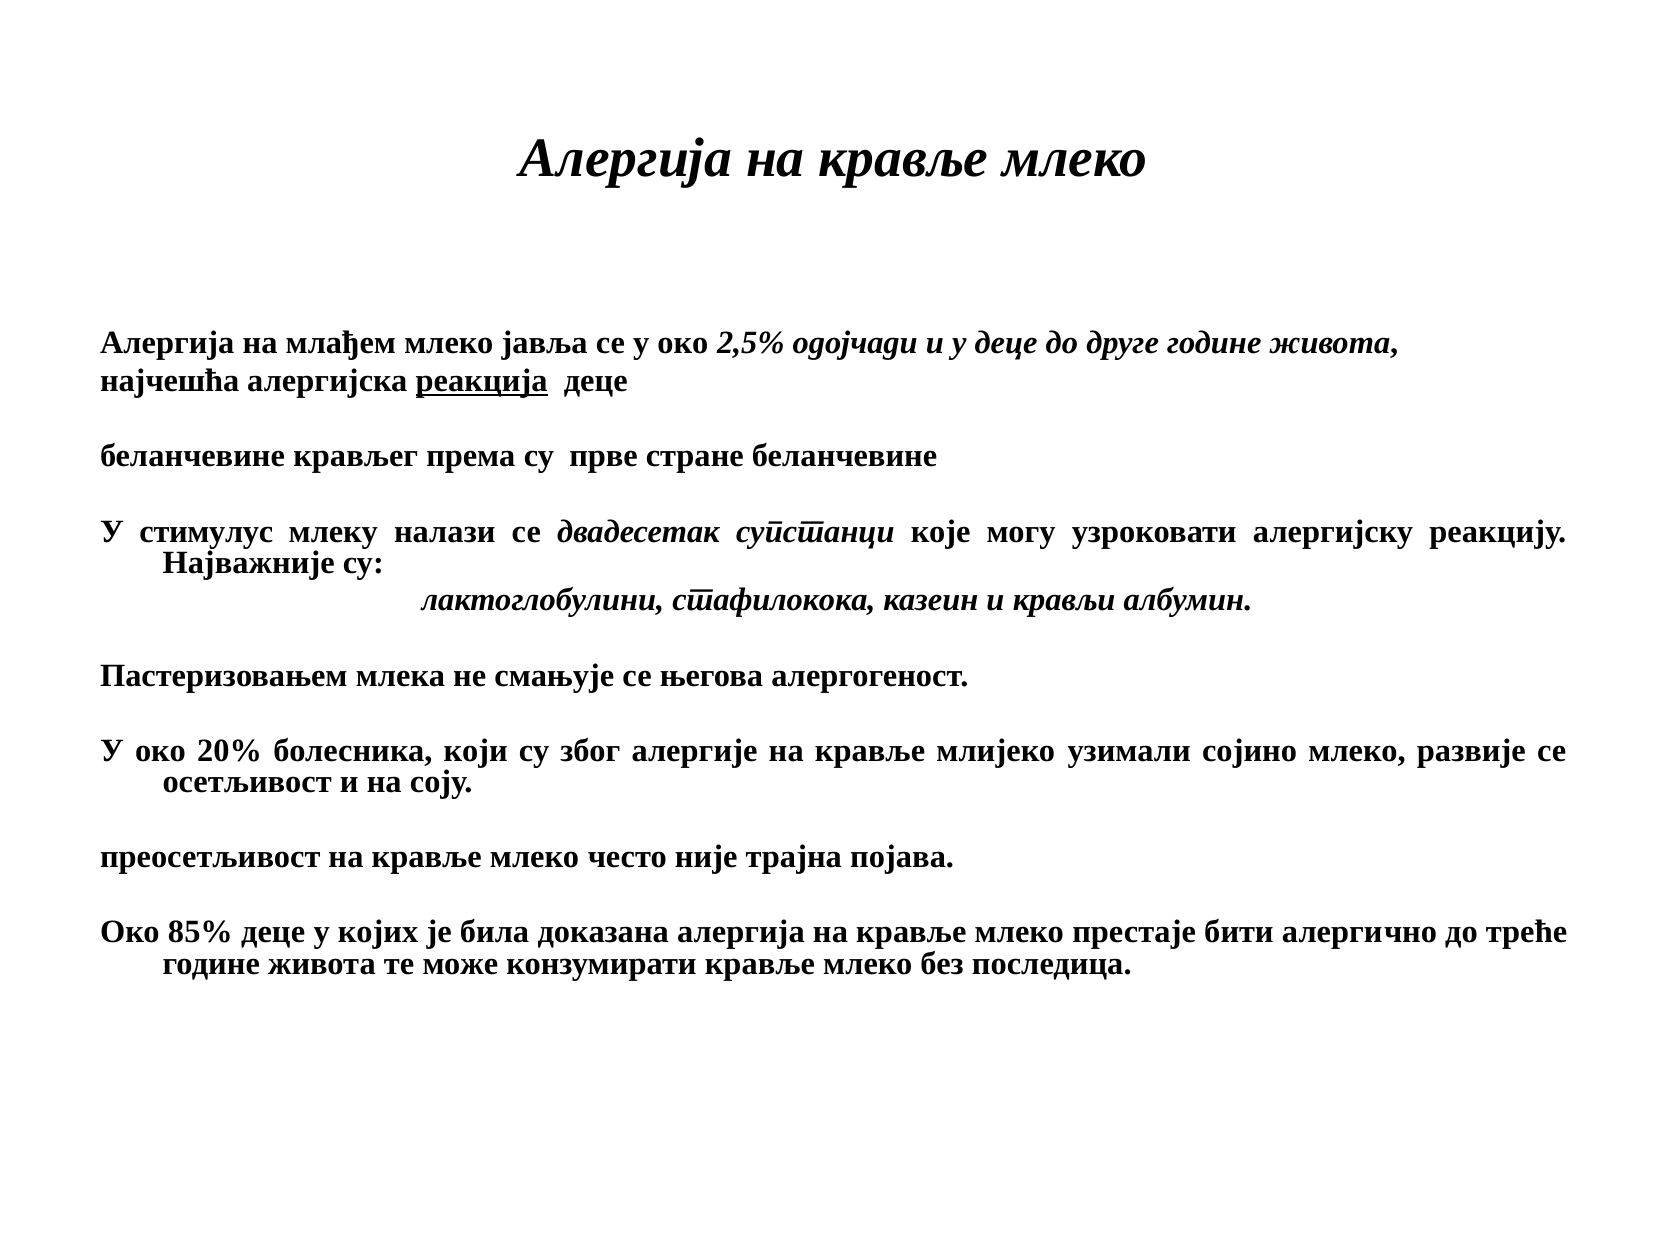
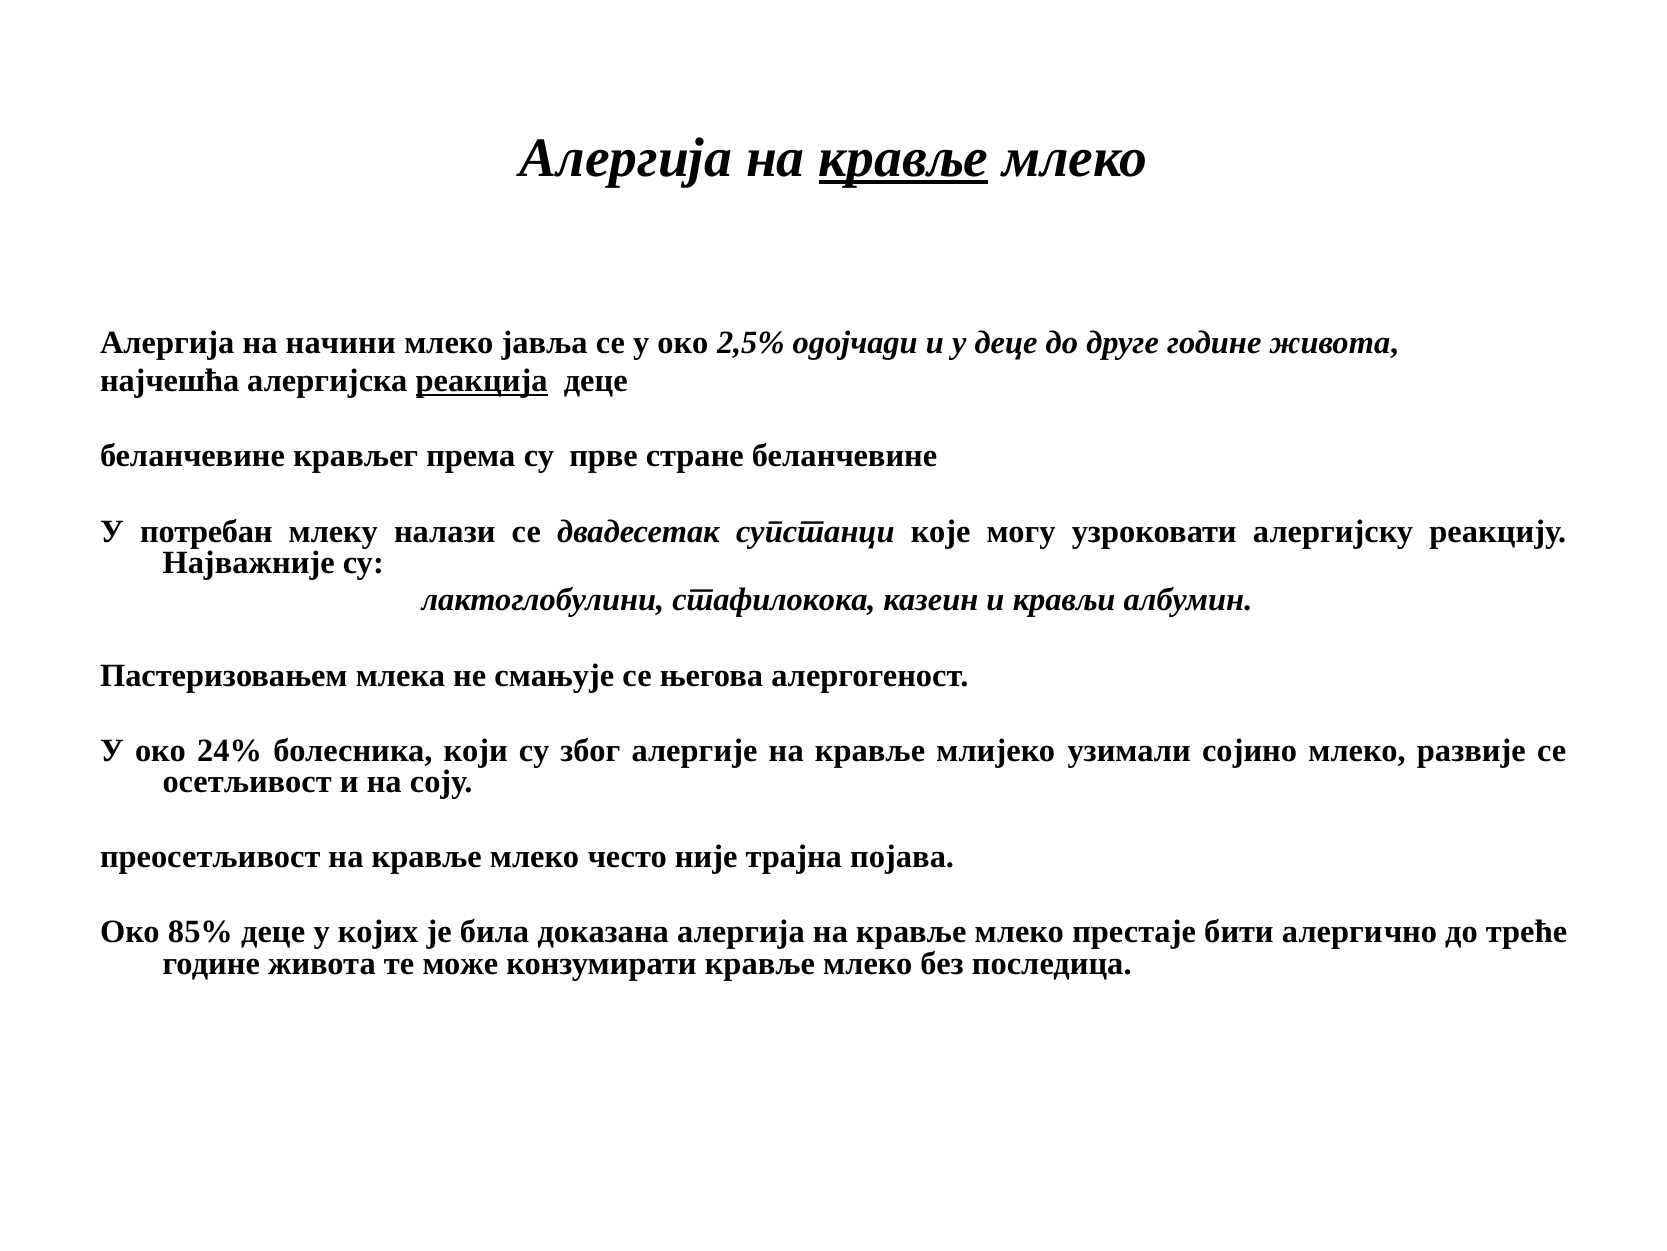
кравље at (904, 158) underline: none -> present
млађем: млађем -> начини
стимулус: стимулус -> потребан
20%: 20% -> 24%
